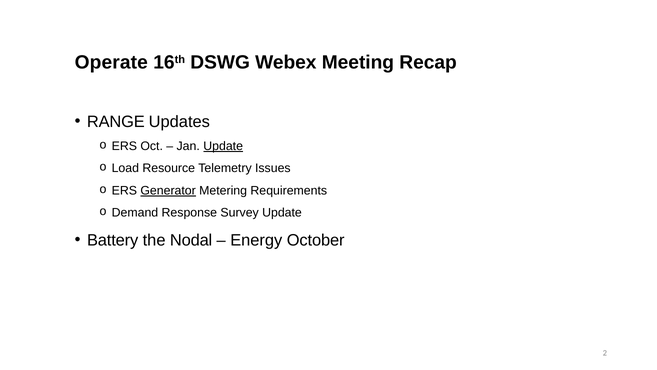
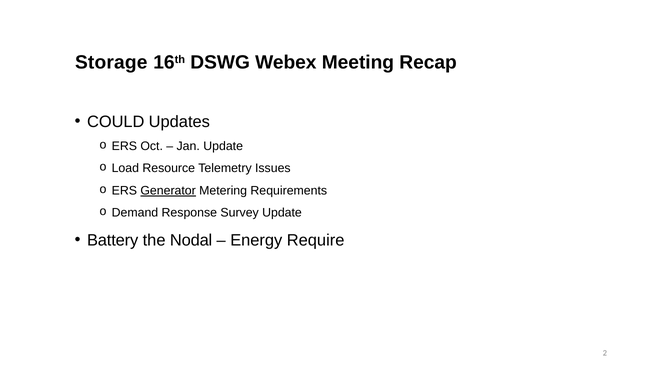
Operate: Operate -> Storage
RANGE: RANGE -> COULD
Update at (223, 146) underline: present -> none
October: October -> Require
